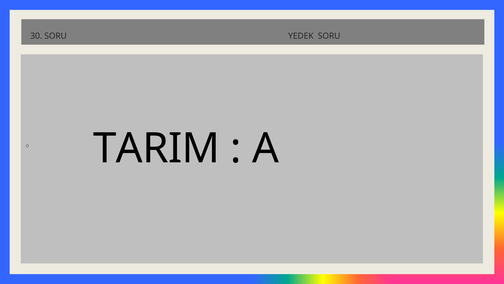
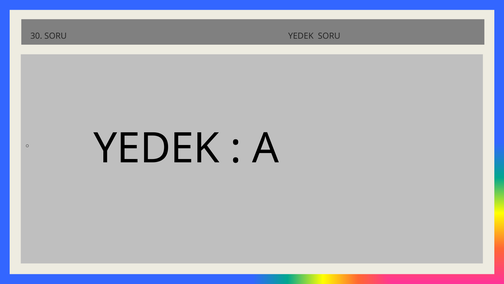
TARIM at (157, 148): TARIM -> YEDEK
